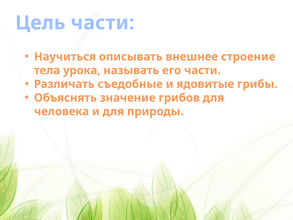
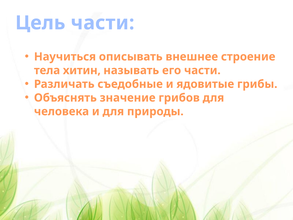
урока: урока -> хитин
